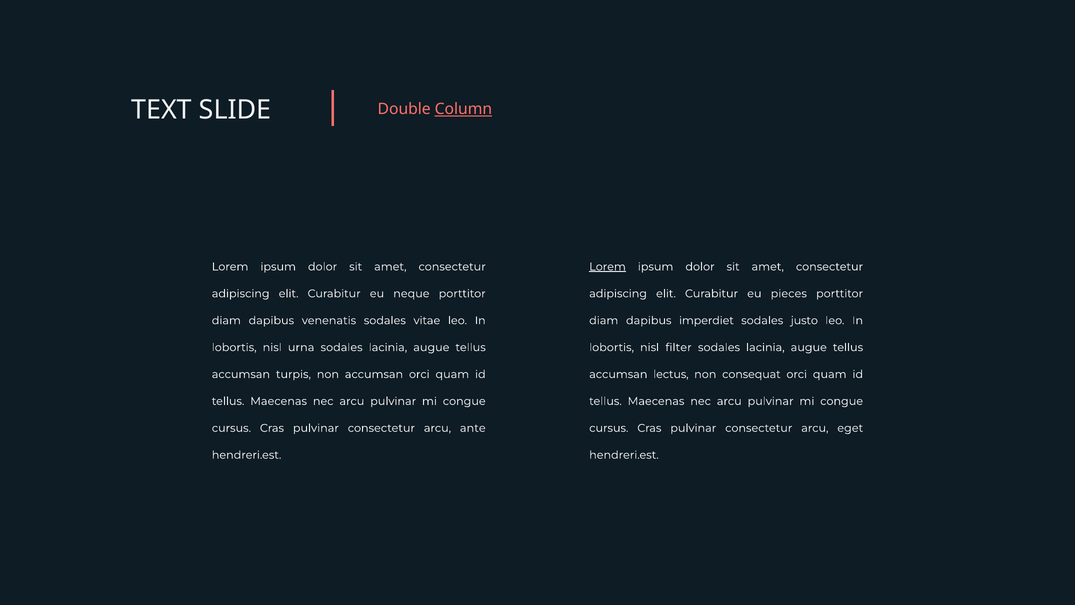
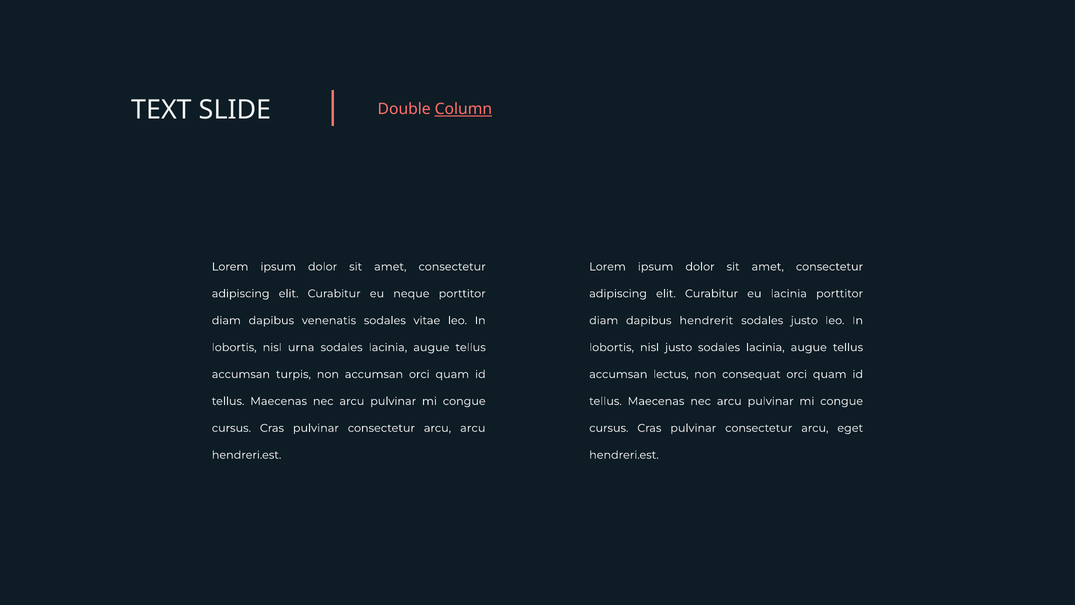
Lorem at (608, 267) underline: present -> none
eu pieces: pieces -> lacinia
imperdiet: imperdiet -> hendrerit
nisl filter: filter -> justo
arcu ante: ante -> arcu
